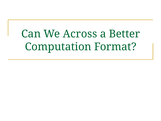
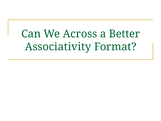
Computation: Computation -> Associativity
